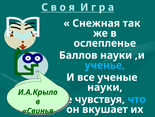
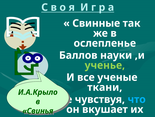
Снежная: Снежная -> Свинные
ученье colour: light blue -> light green
науки at (105, 87): науки -> ткани
